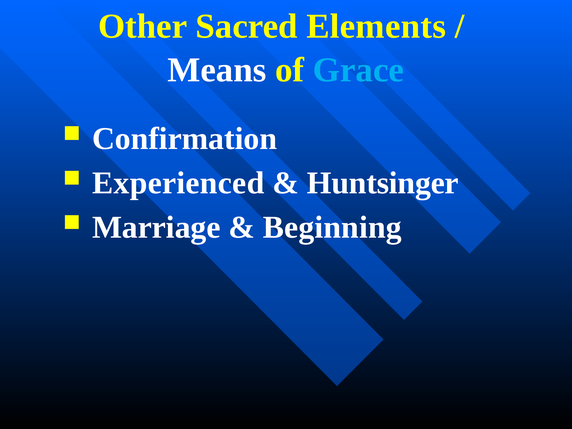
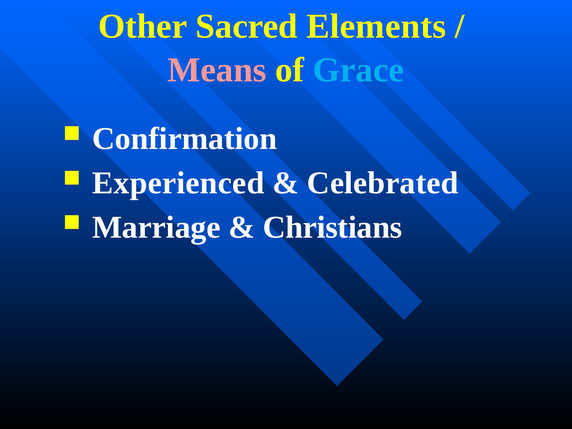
Means colour: white -> pink
Huntsinger: Huntsinger -> Celebrated
Beginning: Beginning -> Christians
